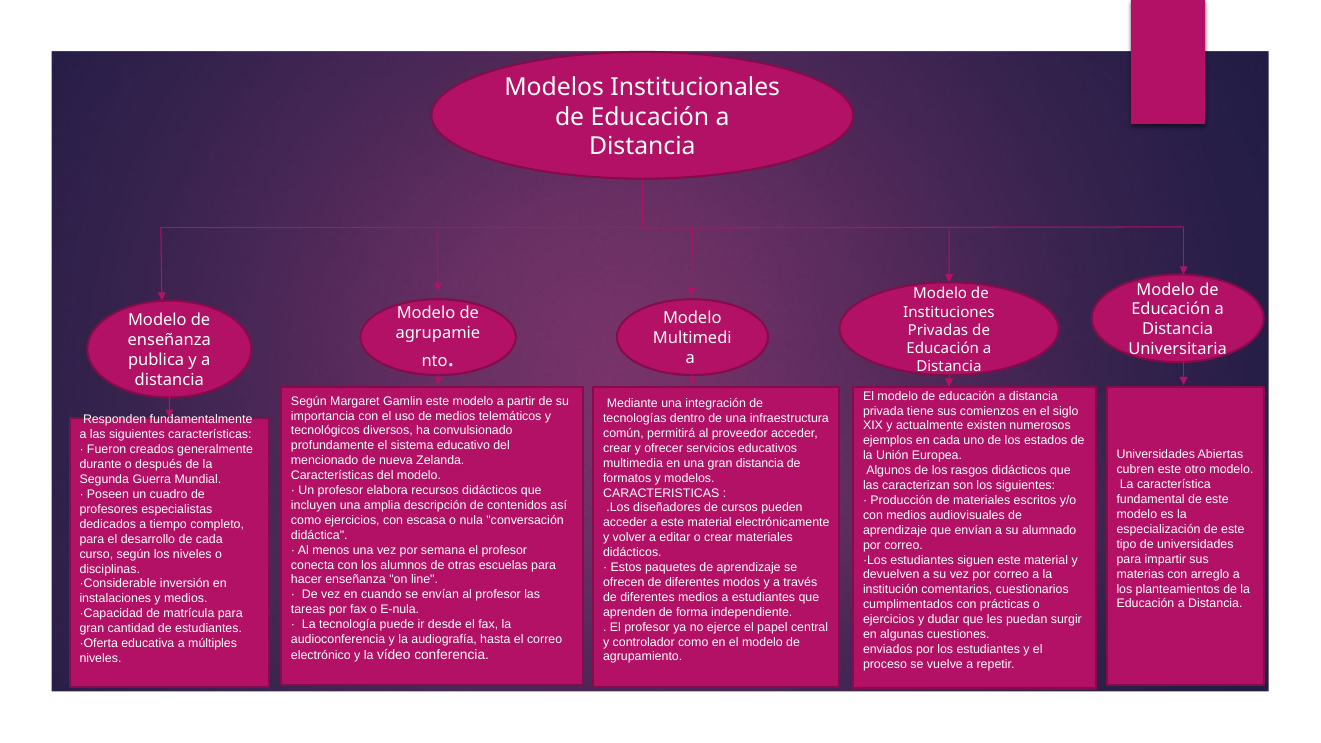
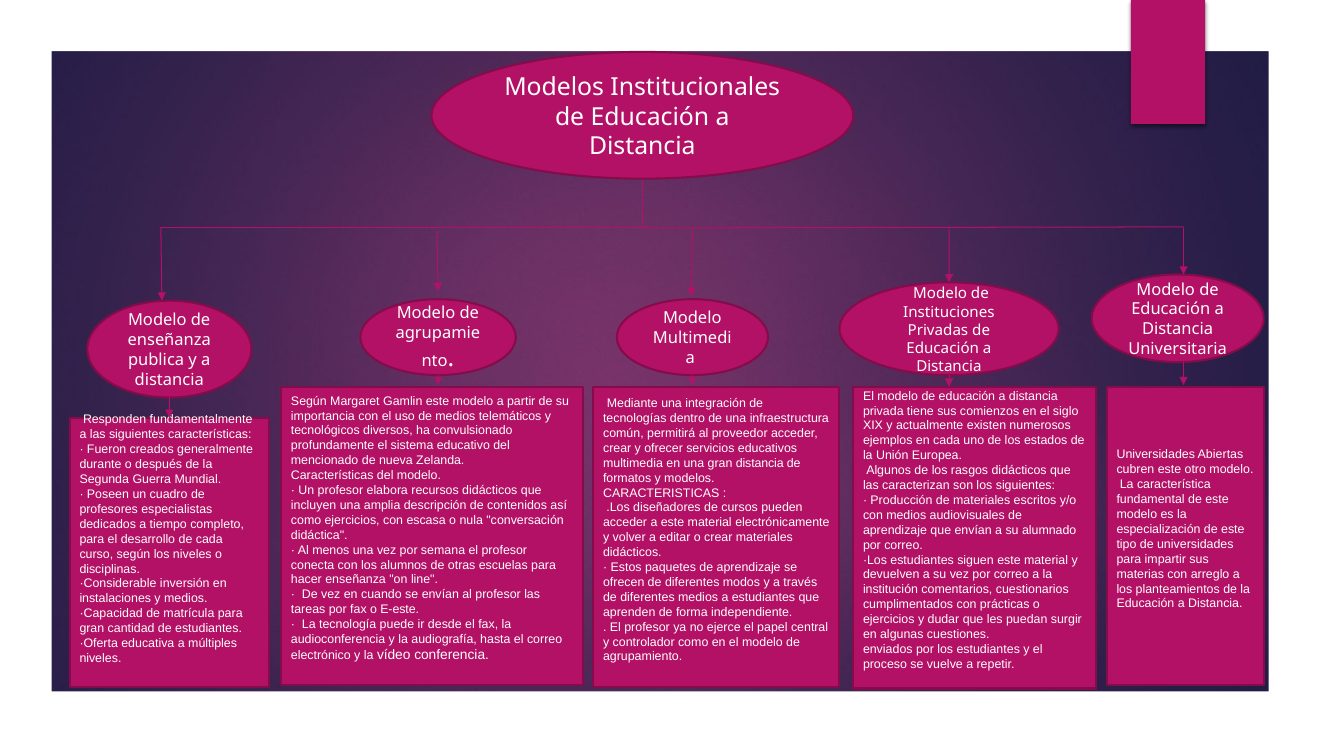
E-nula: E-nula -> E-este
